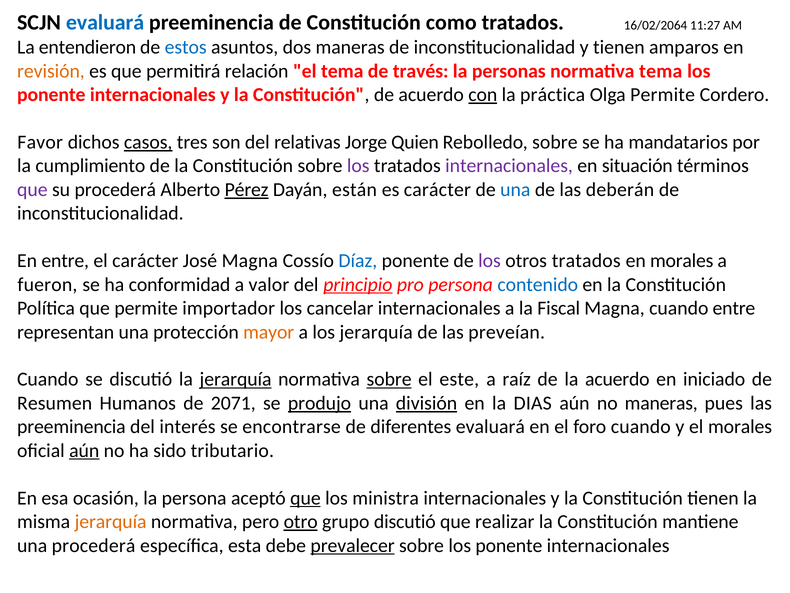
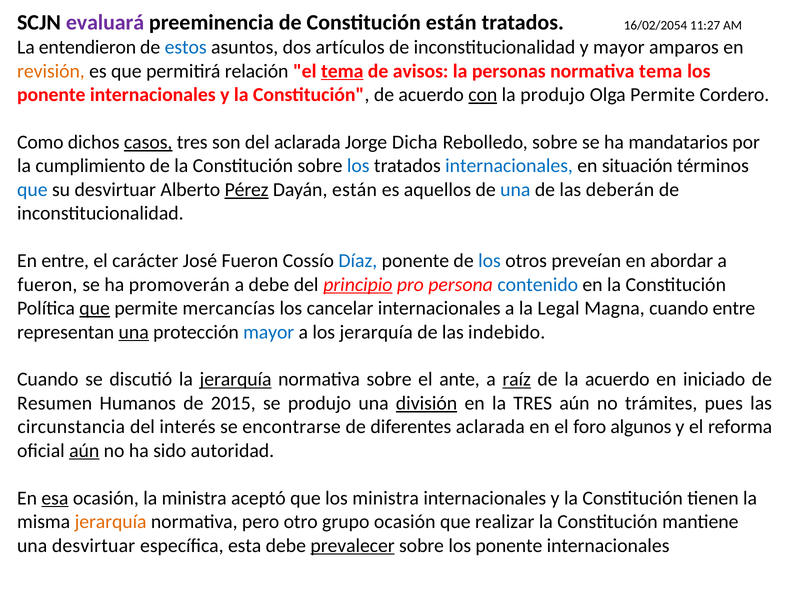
evaluará at (105, 22) colour: blue -> purple
Constitución como: como -> están
16/02/2064: 16/02/2064 -> 16/02/2054
dos maneras: maneras -> artículos
y tienen: tienen -> mayor
tema at (342, 71) underline: none -> present
través: través -> avisos
la práctica: práctica -> produjo
Favor: Favor -> Como
del relativas: relativas -> aclarada
Quien: Quien -> Dicha
los at (358, 166) colour: purple -> blue
internacionales at (509, 166) colour: purple -> blue
que at (32, 190) colour: purple -> blue
su procederá: procederá -> desvirtuar
es carácter: carácter -> aquellos
José Magna: Magna -> Fueron
los at (490, 261) colour: purple -> blue
otros tratados: tratados -> preveían
en morales: morales -> abordar
conformidad: conformidad -> promoverán
a valor: valor -> debe
que at (95, 308) underline: none -> present
importador: importador -> mercancías
Fiscal: Fiscal -> Legal
una at (134, 332) underline: none -> present
mayor at (269, 332) colour: orange -> blue
preveían: preveían -> indebido
sobre at (389, 379) underline: present -> none
este: este -> ante
raíz underline: none -> present
2071: 2071 -> 2015
produjo at (320, 403) underline: present -> none
la DIAS: DIAS -> TRES
no maneras: maneras -> trámites
preeminencia at (71, 427): preeminencia -> circunstancia
diferentes evaluará: evaluará -> aclarada
foro cuando: cuando -> algunos
el morales: morales -> reforma
tributario: tributario -> autoridad
esa underline: none -> present
la persona: persona -> ministra
que at (305, 498) underline: present -> none
otro underline: present -> none
grupo discutió: discutió -> ocasión
una procederá: procederá -> desvirtuar
